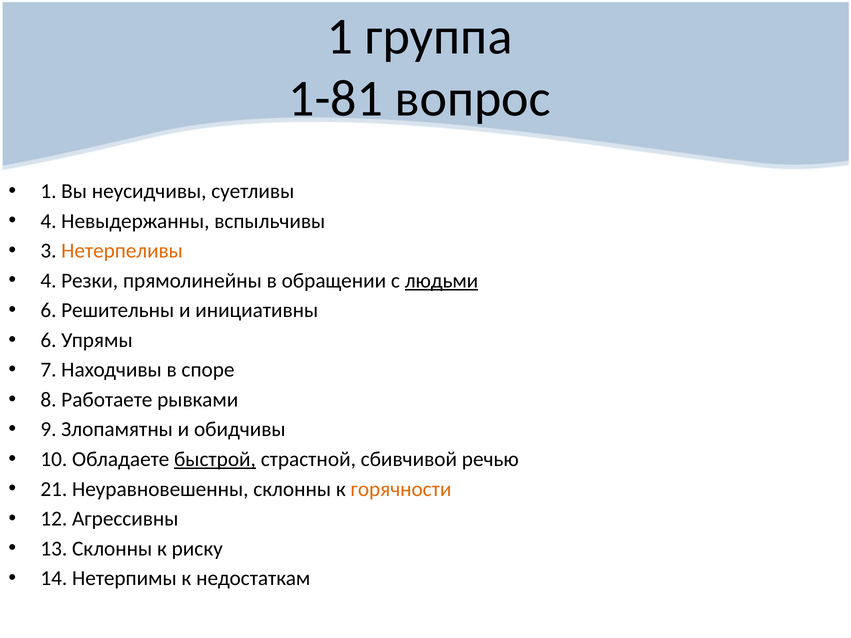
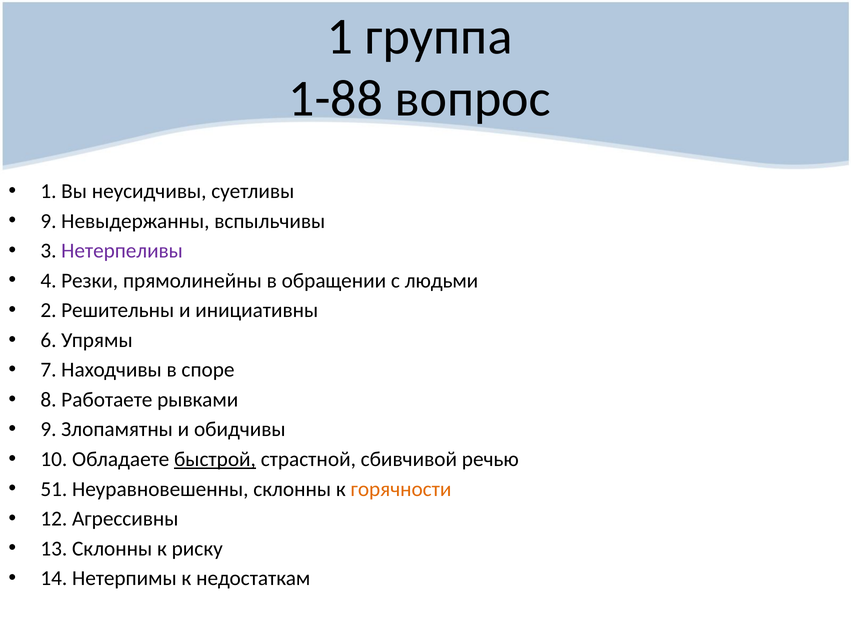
1-81: 1-81 -> 1-88
4 at (49, 221): 4 -> 9
Нетерпеливы colour: orange -> purple
людьми underline: present -> none
6 at (49, 310): 6 -> 2
21: 21 -> 51
